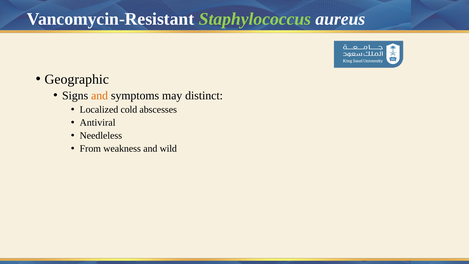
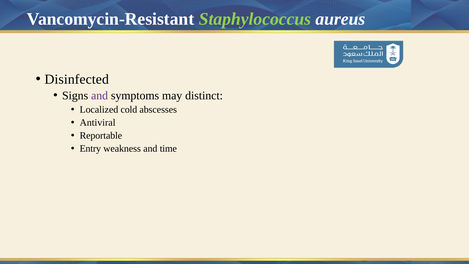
Geographic: Geographic -> Disinfected
and at (100, 95) colour: orange -> purple
Needleless: Needleless -> Reportable
From: From -> Entry
wild: wild -> time
